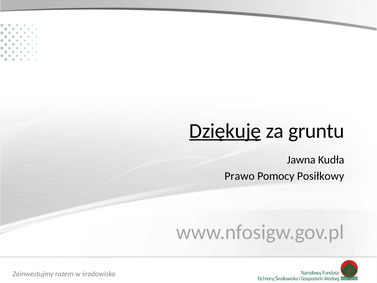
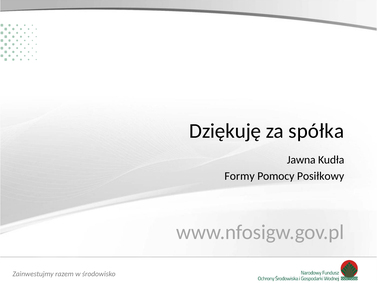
Dziękuję underline: present -> none
gruntu: gruntu -> spółka
Prawo: Prawo -> Formy
